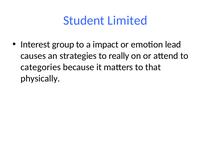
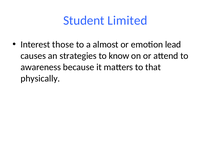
group: group -> those
impact: impact -> almost
really: really -> know
categories: categories -> awareness
